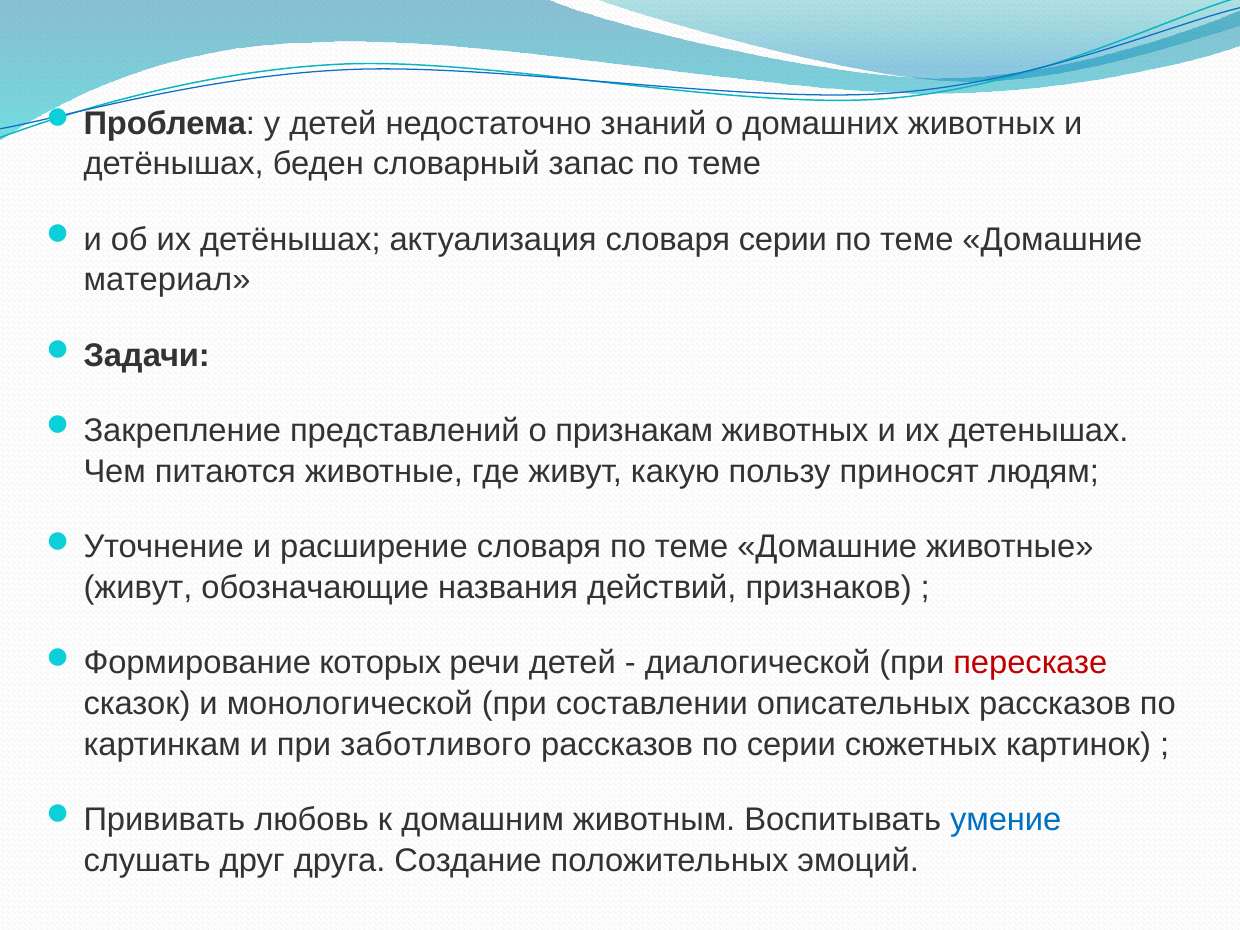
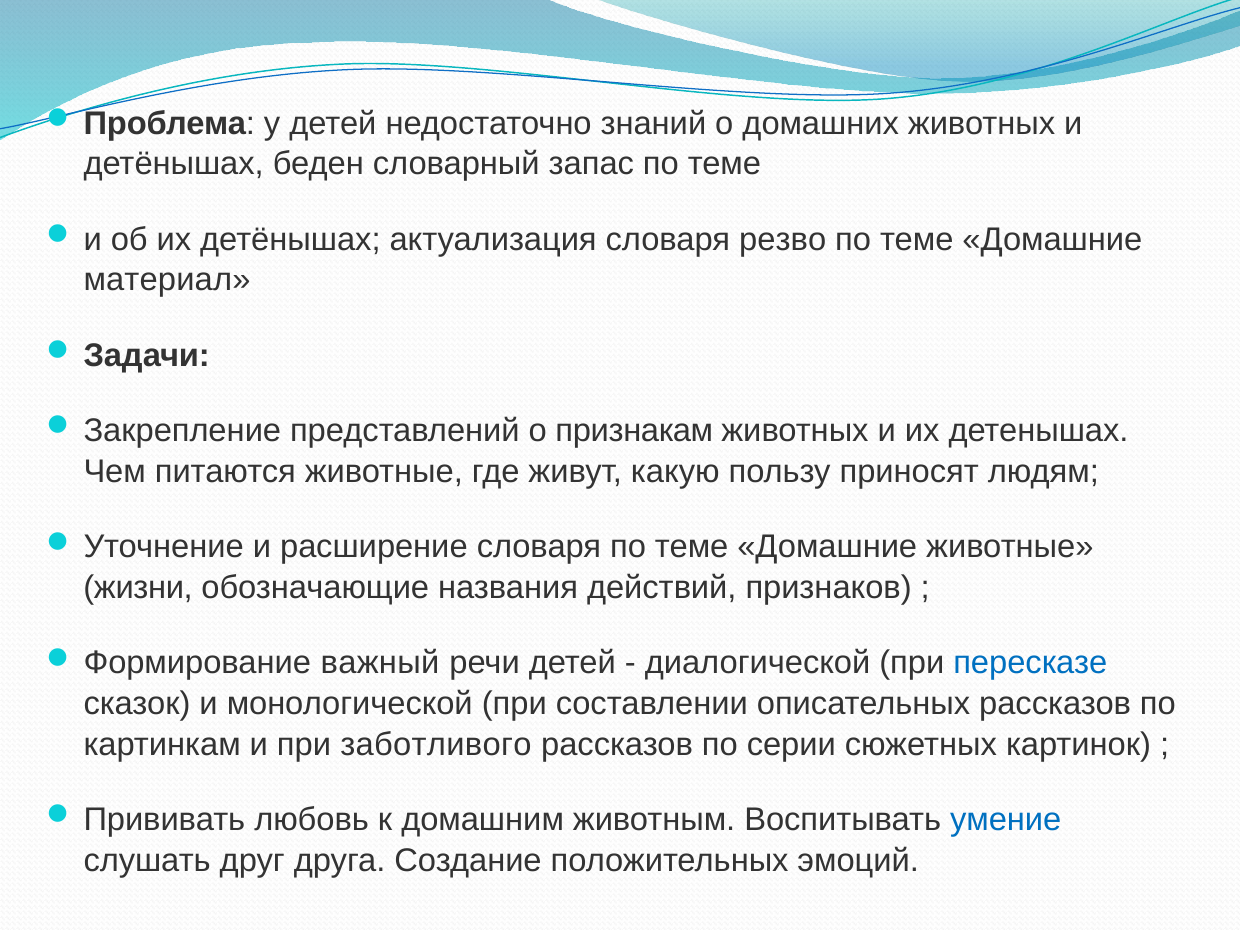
словаря серии: серии -> резво
живут at (138, 588): живут -> жизни
которых: которых -> важный
пересказе colour: red -> blue
